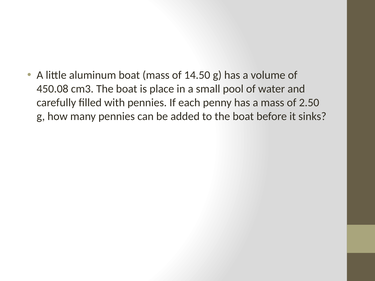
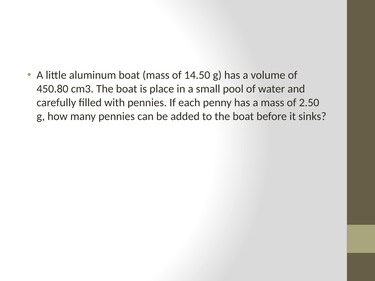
450.08: 450.08 -> 450.80
